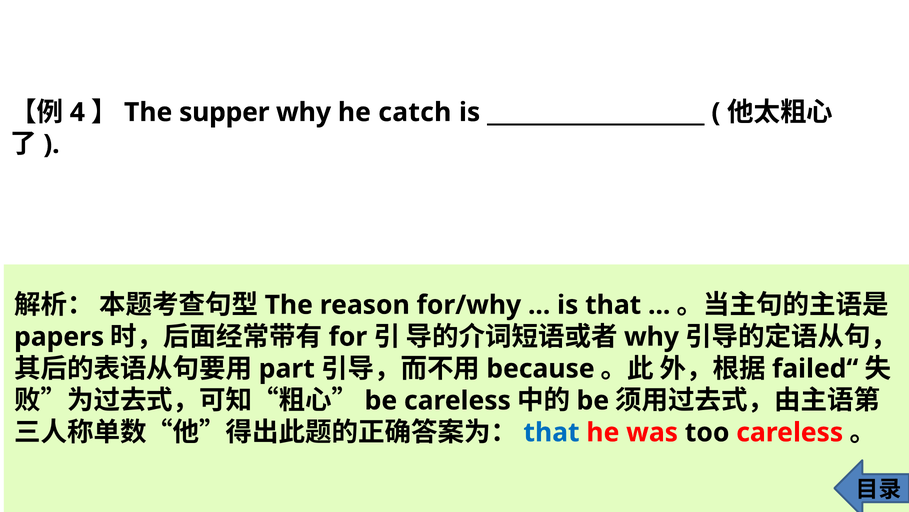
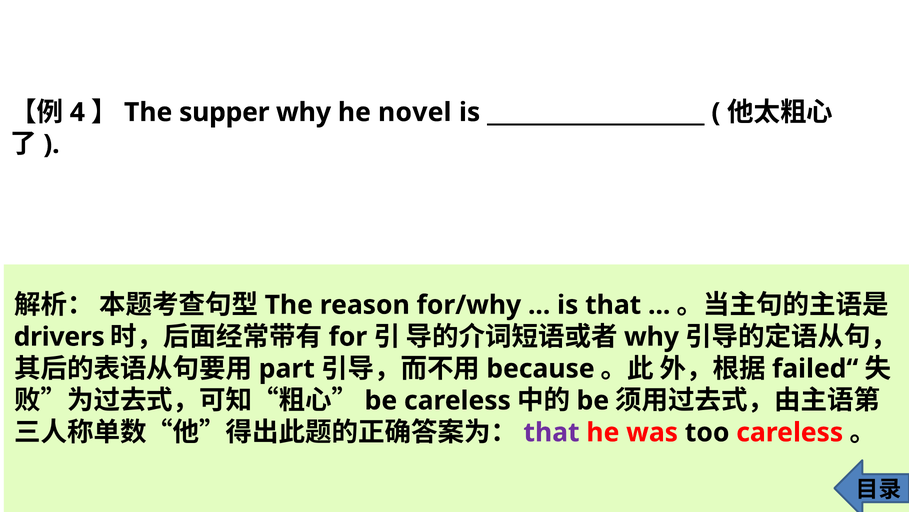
catch: catch -> novel
papers: papers -> drivers
that at (552, 432) colour: blue -> purple
